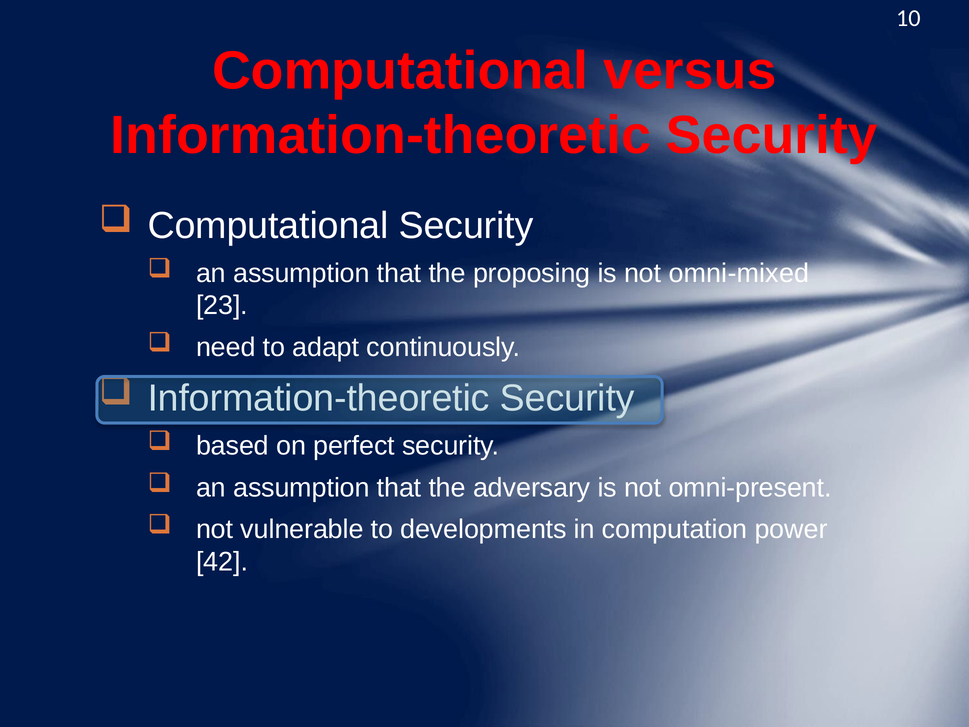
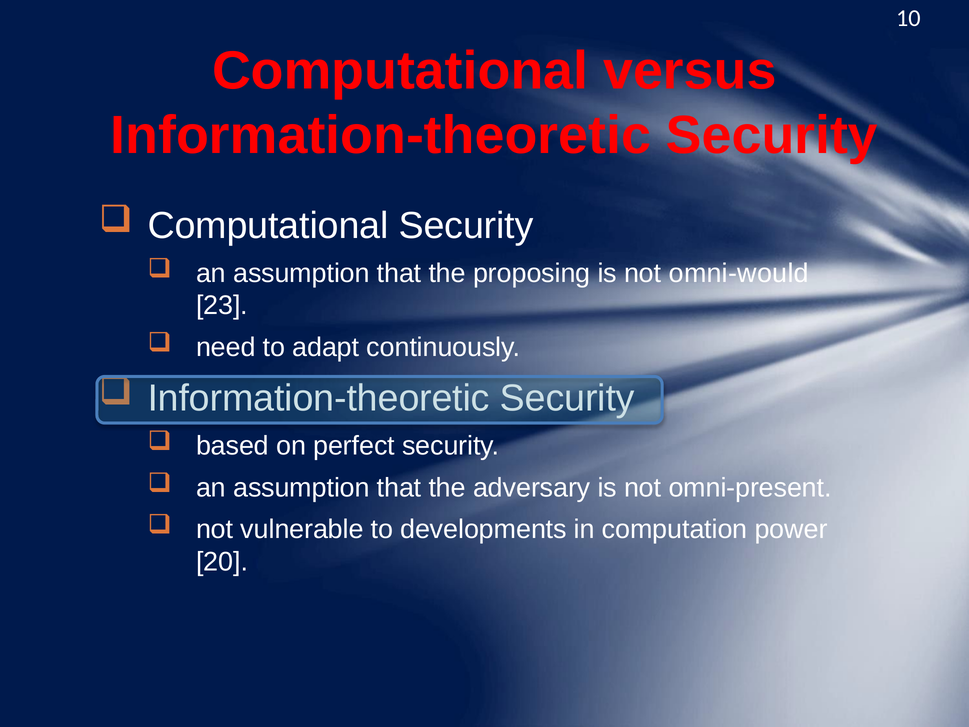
omni-mixed: omni-mixed -> omni-would
42: 42 -> 20
